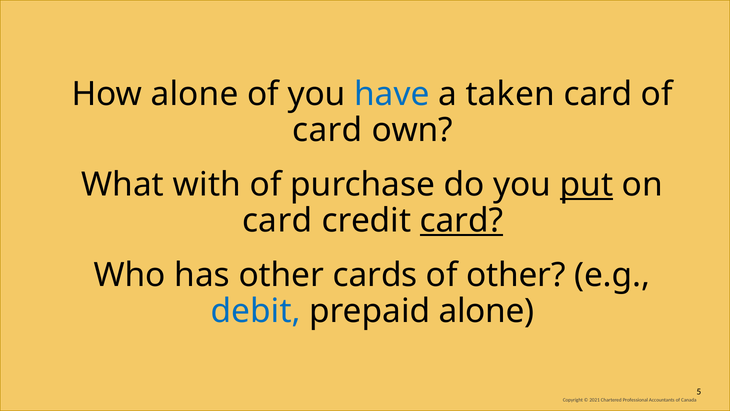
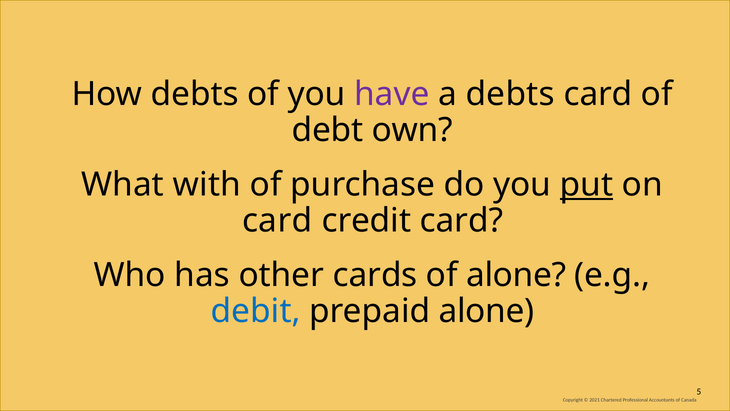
How alone: alone -> debts
have colour: blue -> purple
a taken: taken -> debts
card at (327, 130): card -> debt
card at (462, 221) underline: present -> none
of other: other -> alone
